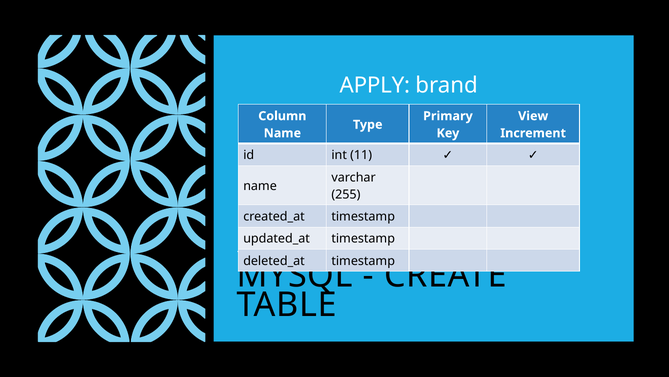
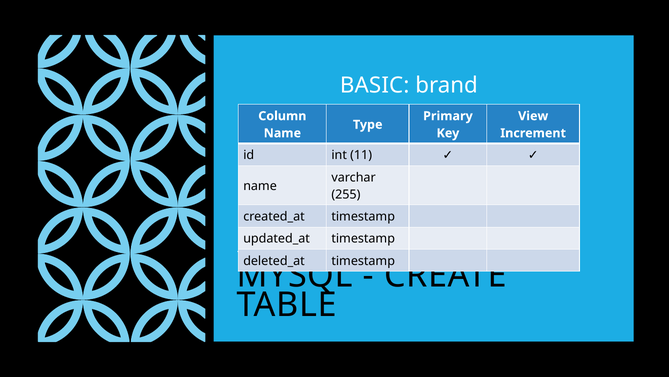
APPLY: APPLY -> BASIC
